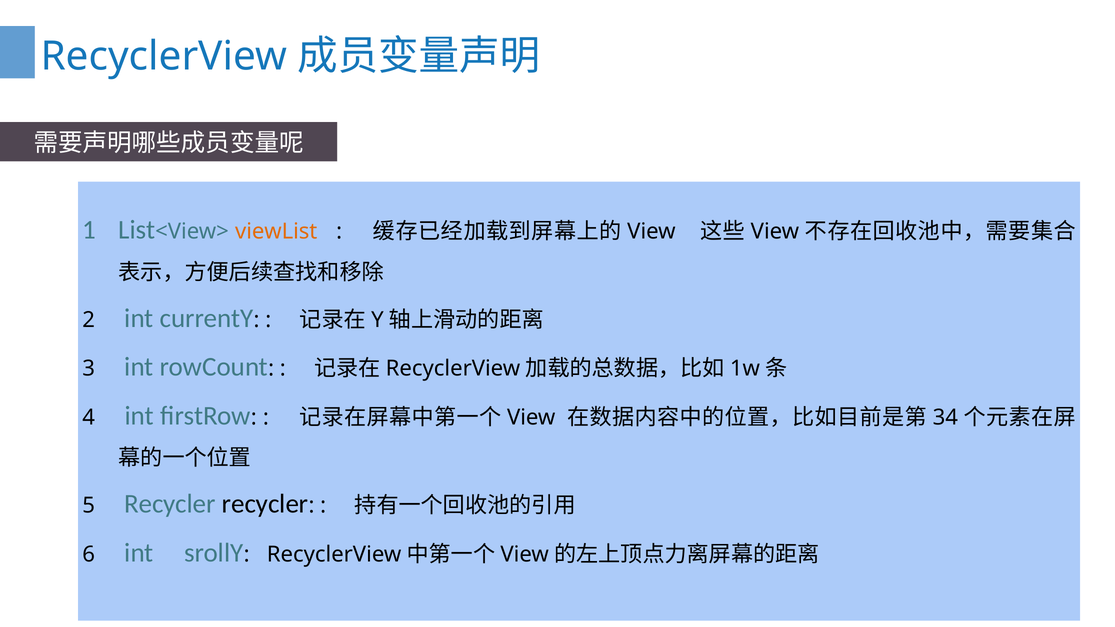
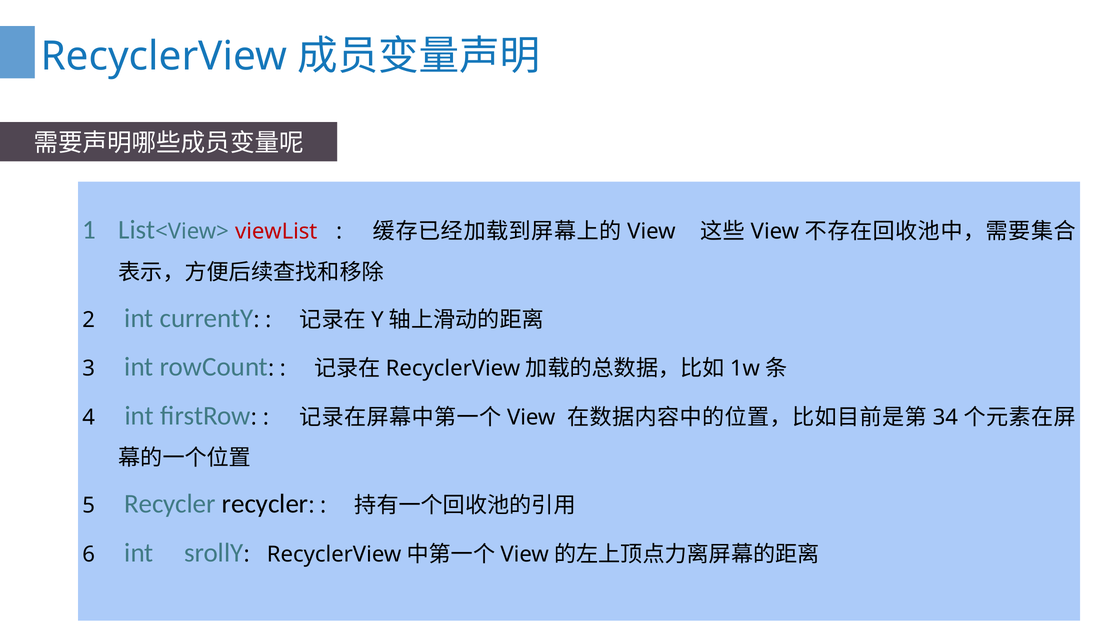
viewList colour: orange -> red
